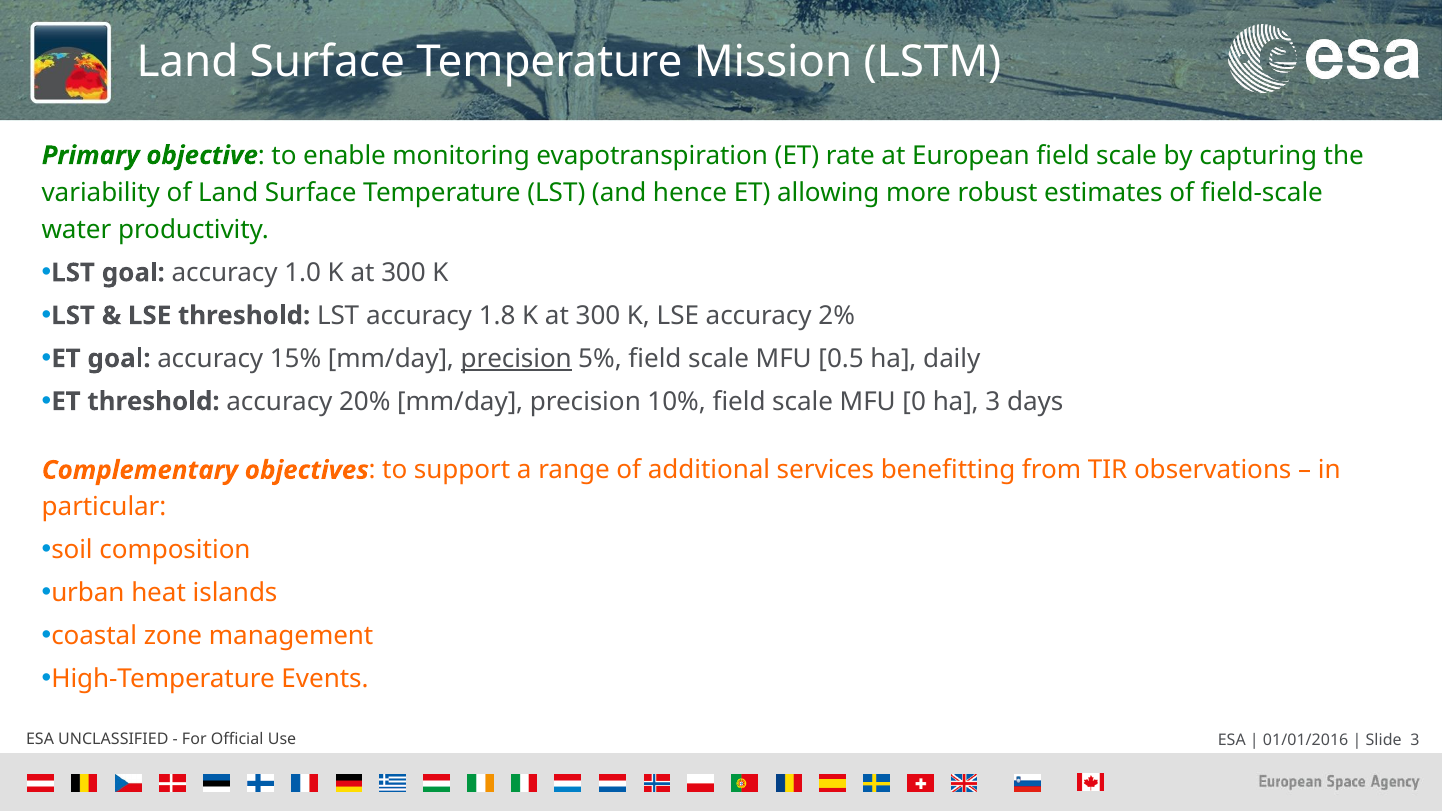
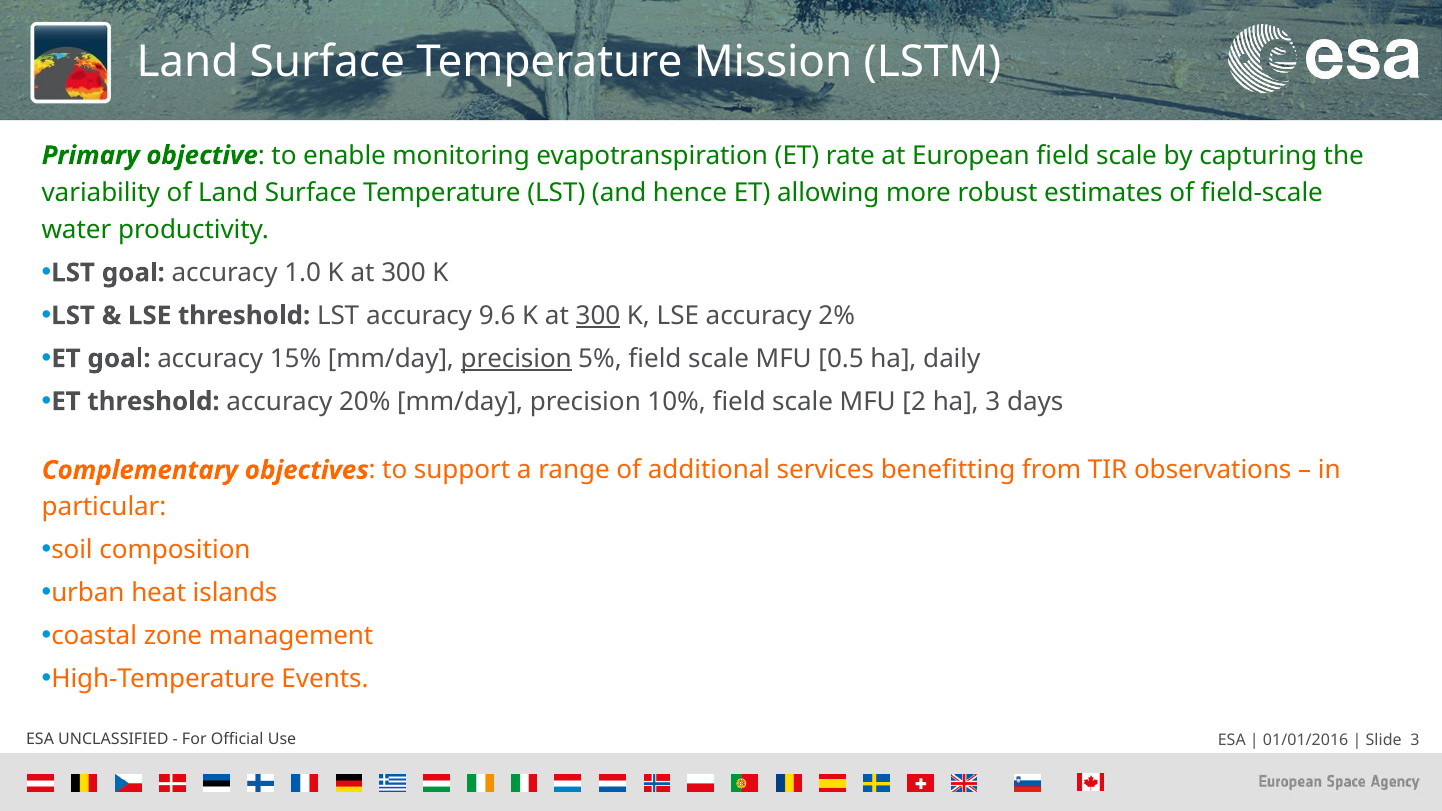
1.8: 1.8 -> 9.6
300 at (598, 316) underline: none -> present
0: 0 -> 2
